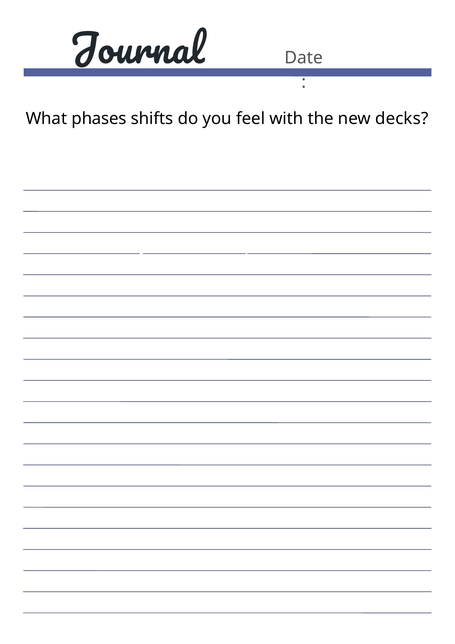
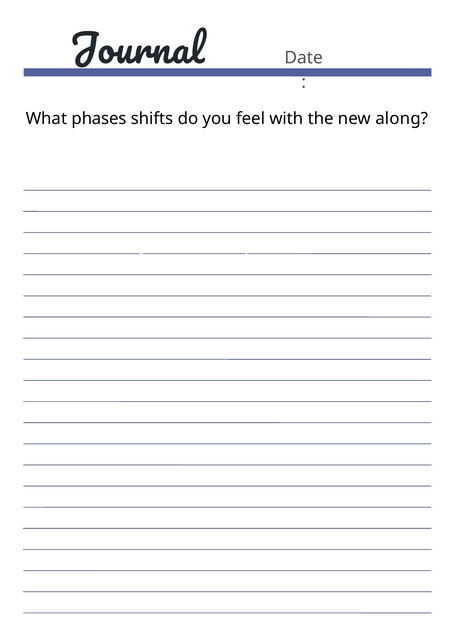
decks: decks -> along
